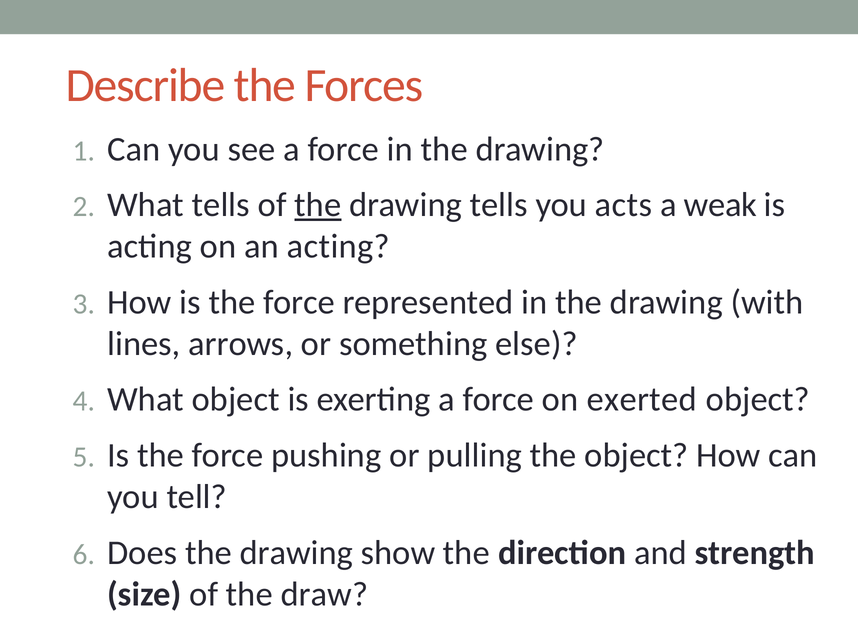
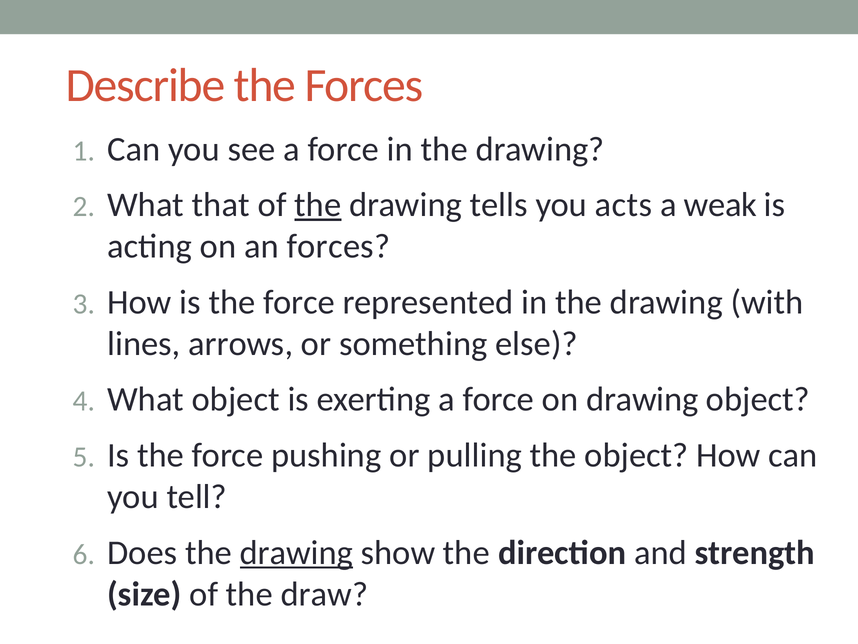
What tells: tells -> that
an acting: acting -> forces
on exerted: exerted -> drawing
drawing at (296, 552) underline: none -> present
